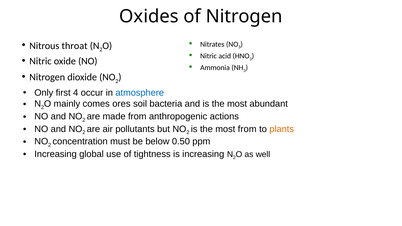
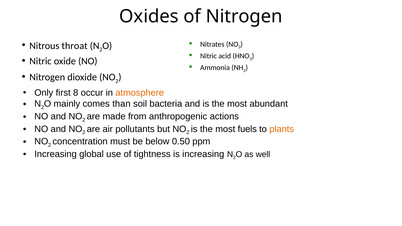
4: 4 -> 8
atmosphere colour: blue -> orange
ores: ores -> than
most from: from -> fuels
